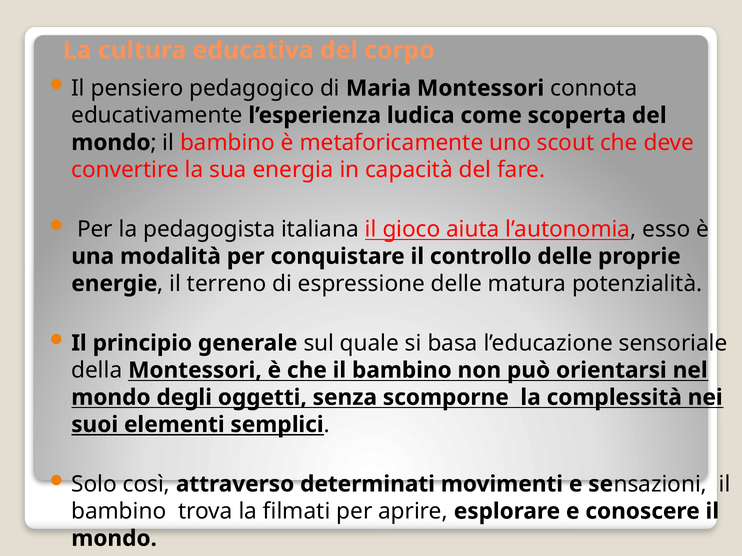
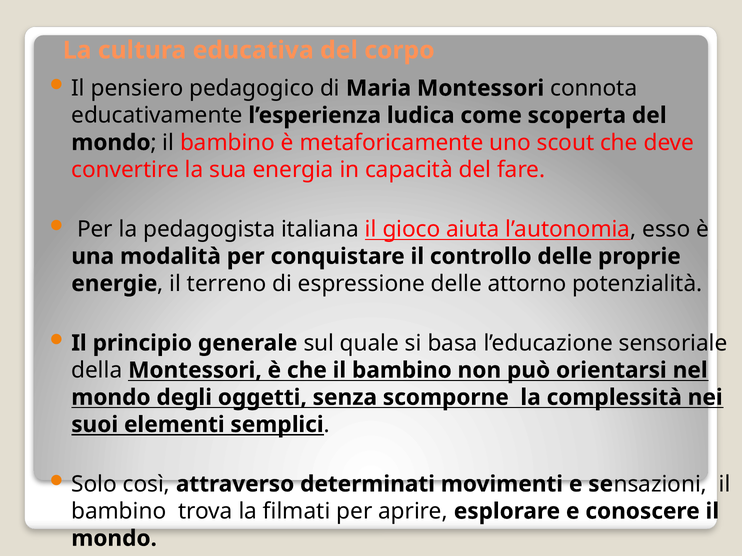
matura: matura -> attorno
